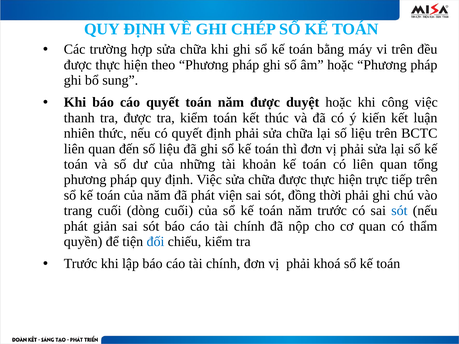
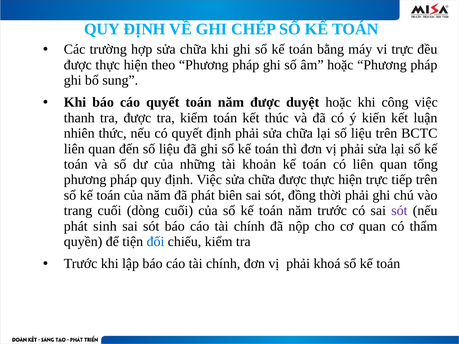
vi trên: trên -> trực
viện: viện -> biên
sót at (399, 211) colour: blue -> purple
giản: giản -> sinh
